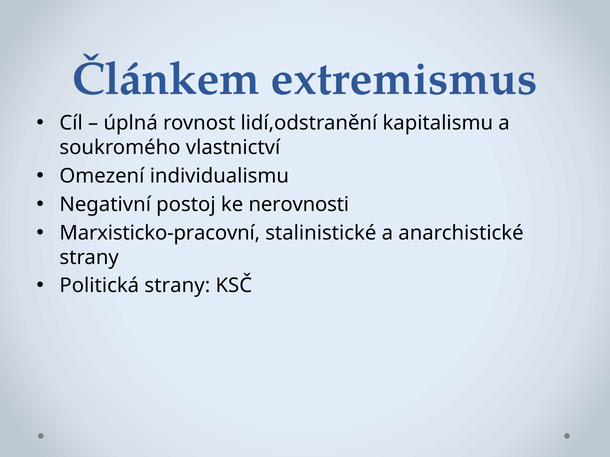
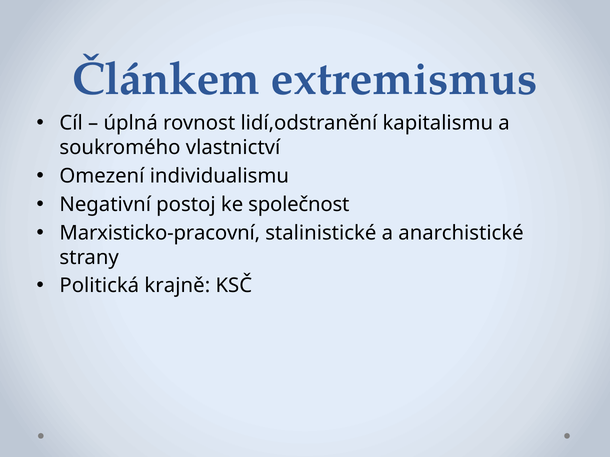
nerovnosti: nerovnosti -> společnost
Politická strany: strany -> krajně
